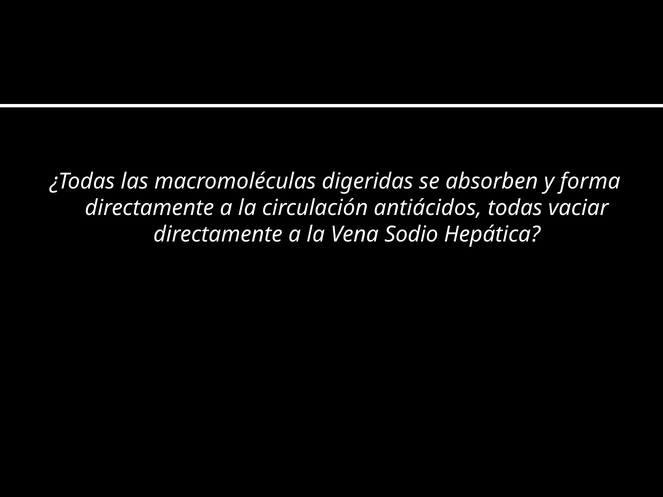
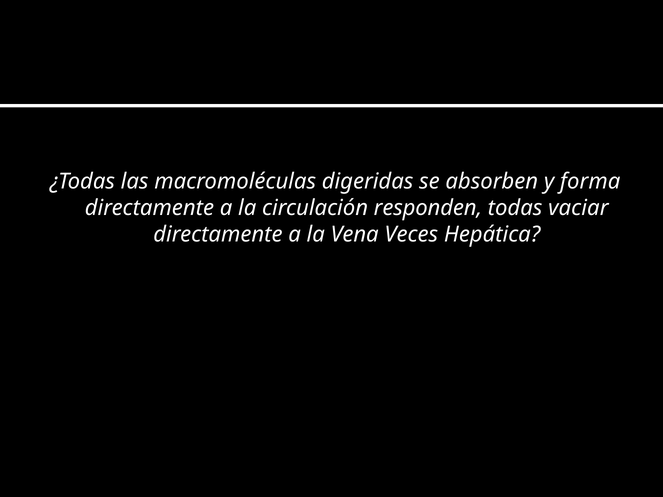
antiácidos: antiácidos -> responden
Sodio: Sodio -> Veces
